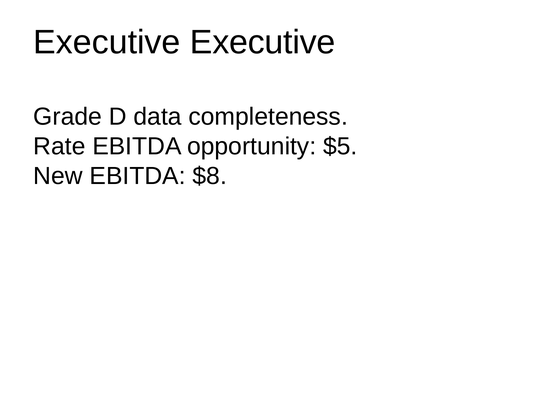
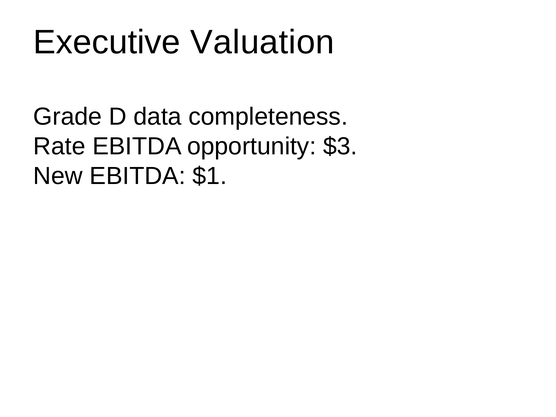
Executive Executive: Executive -> Valuation
$5: $5 -> $3
$8: $8 -> $1
